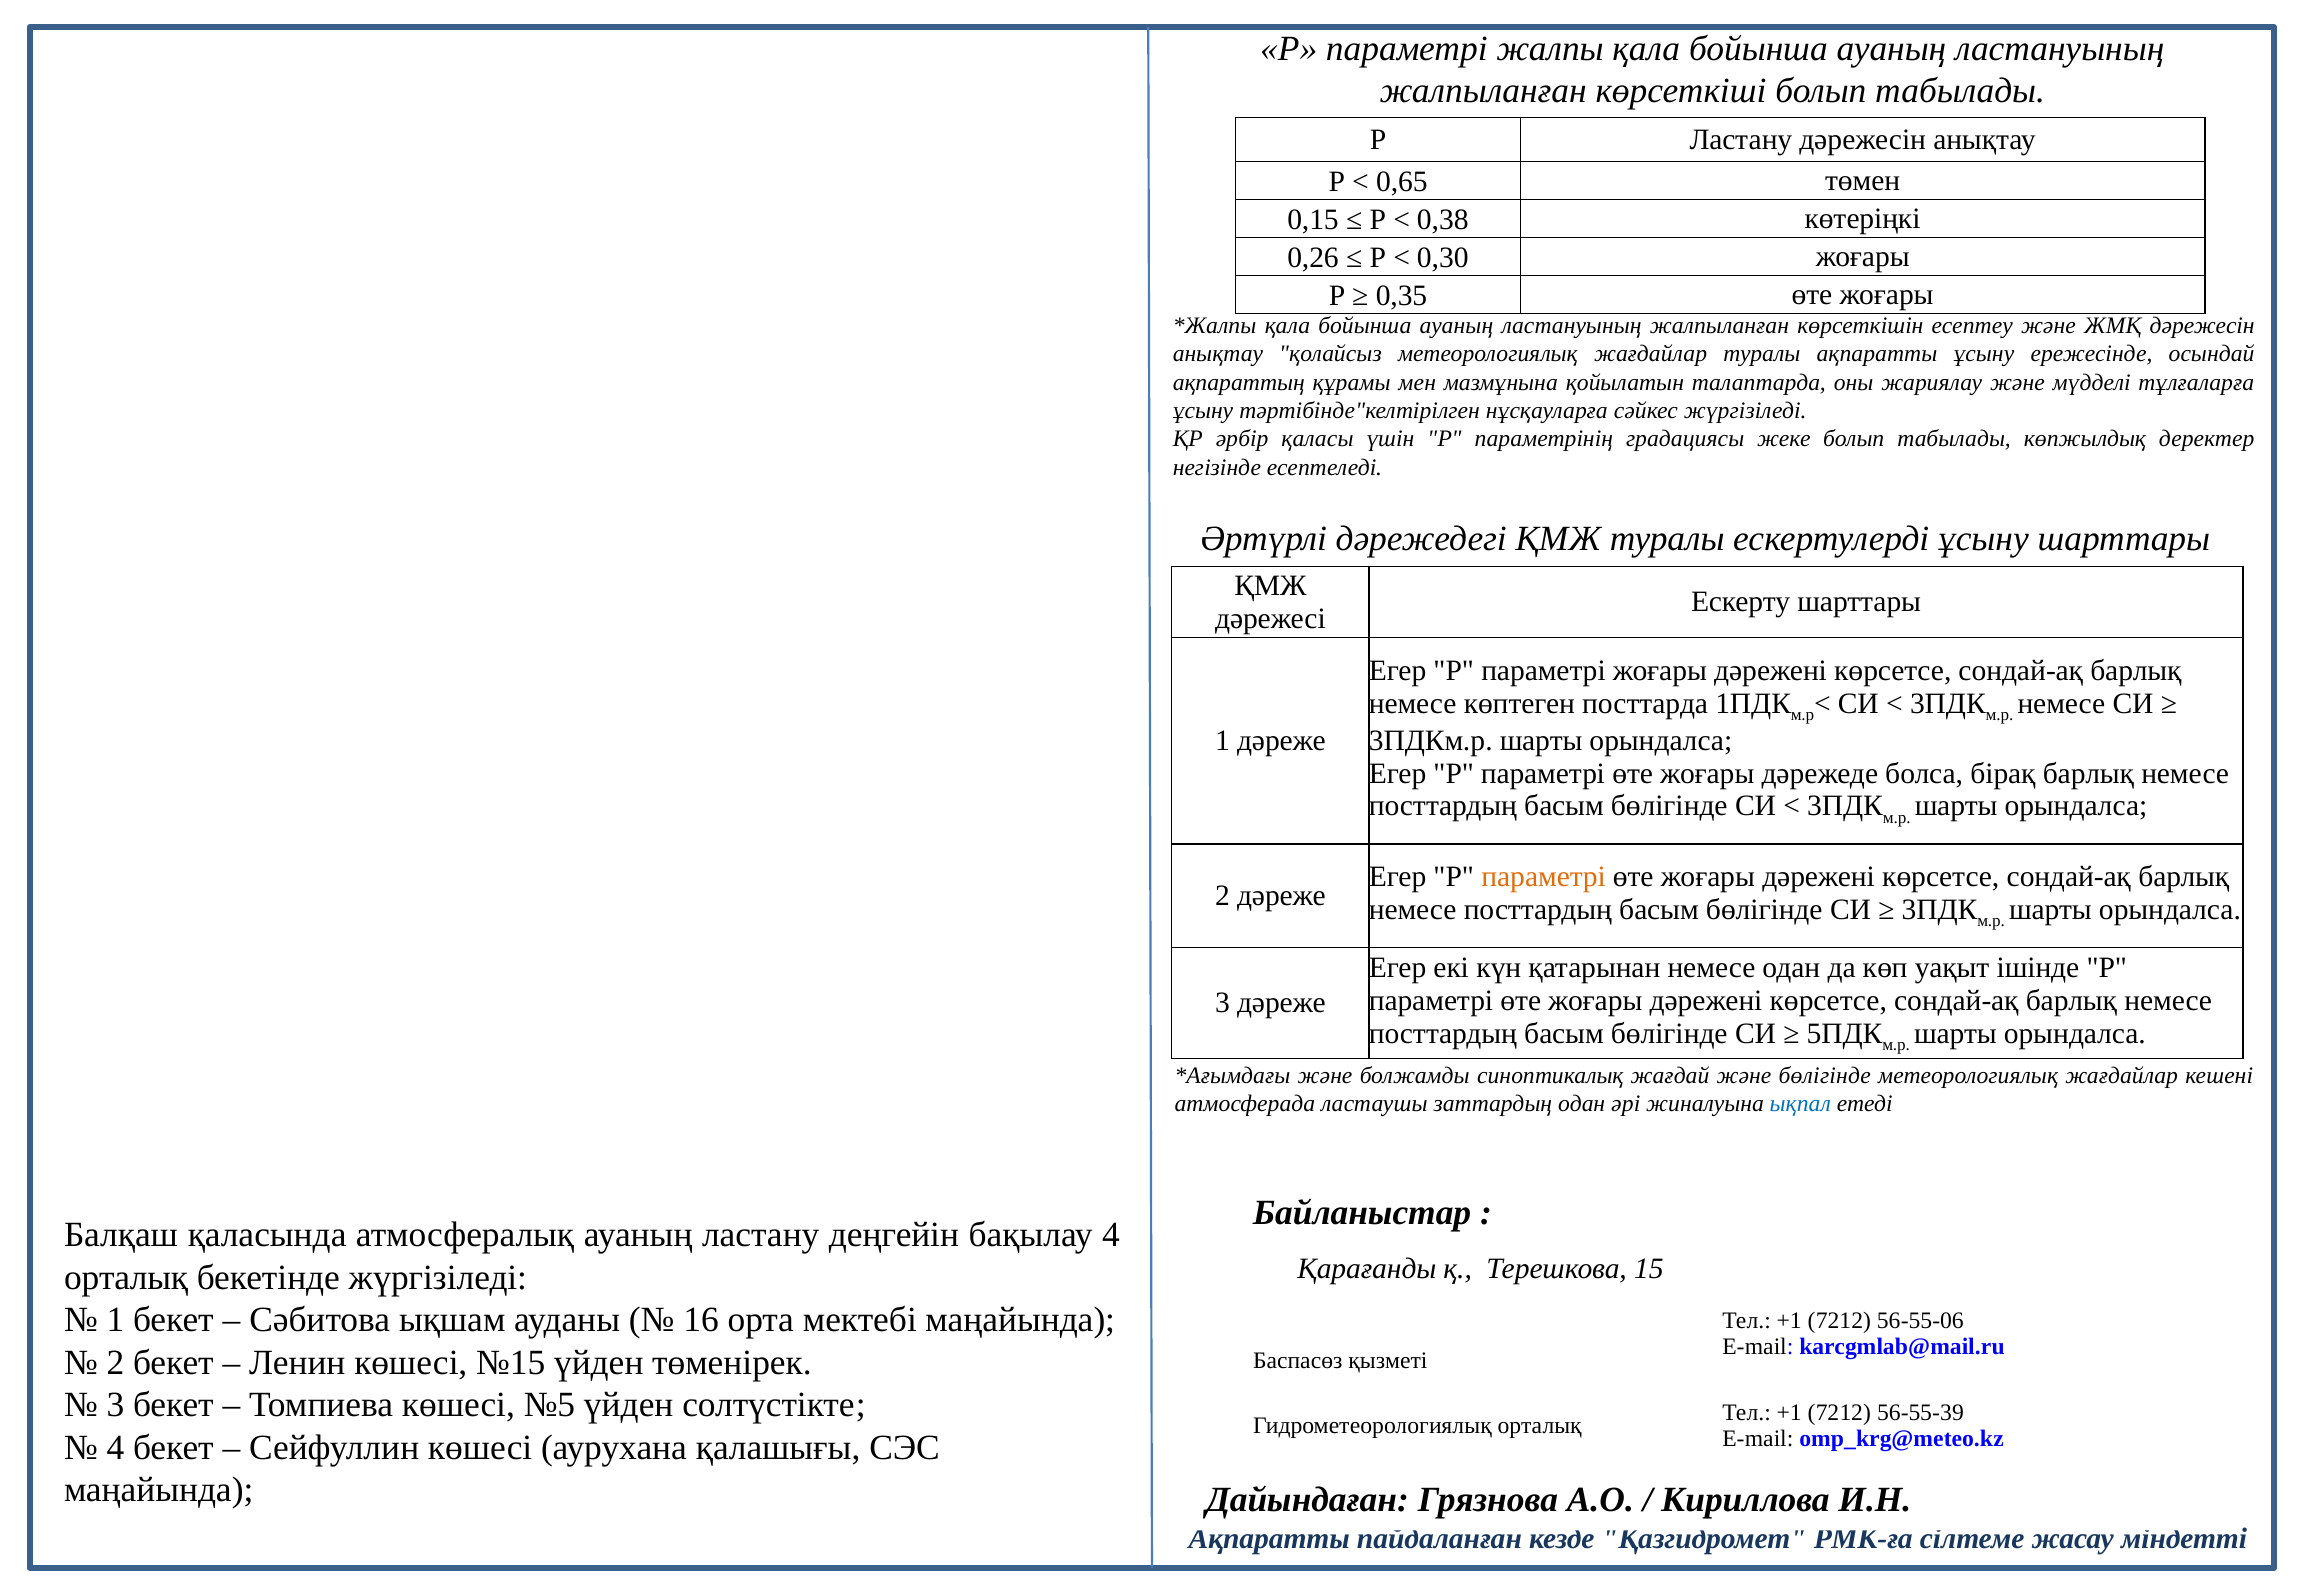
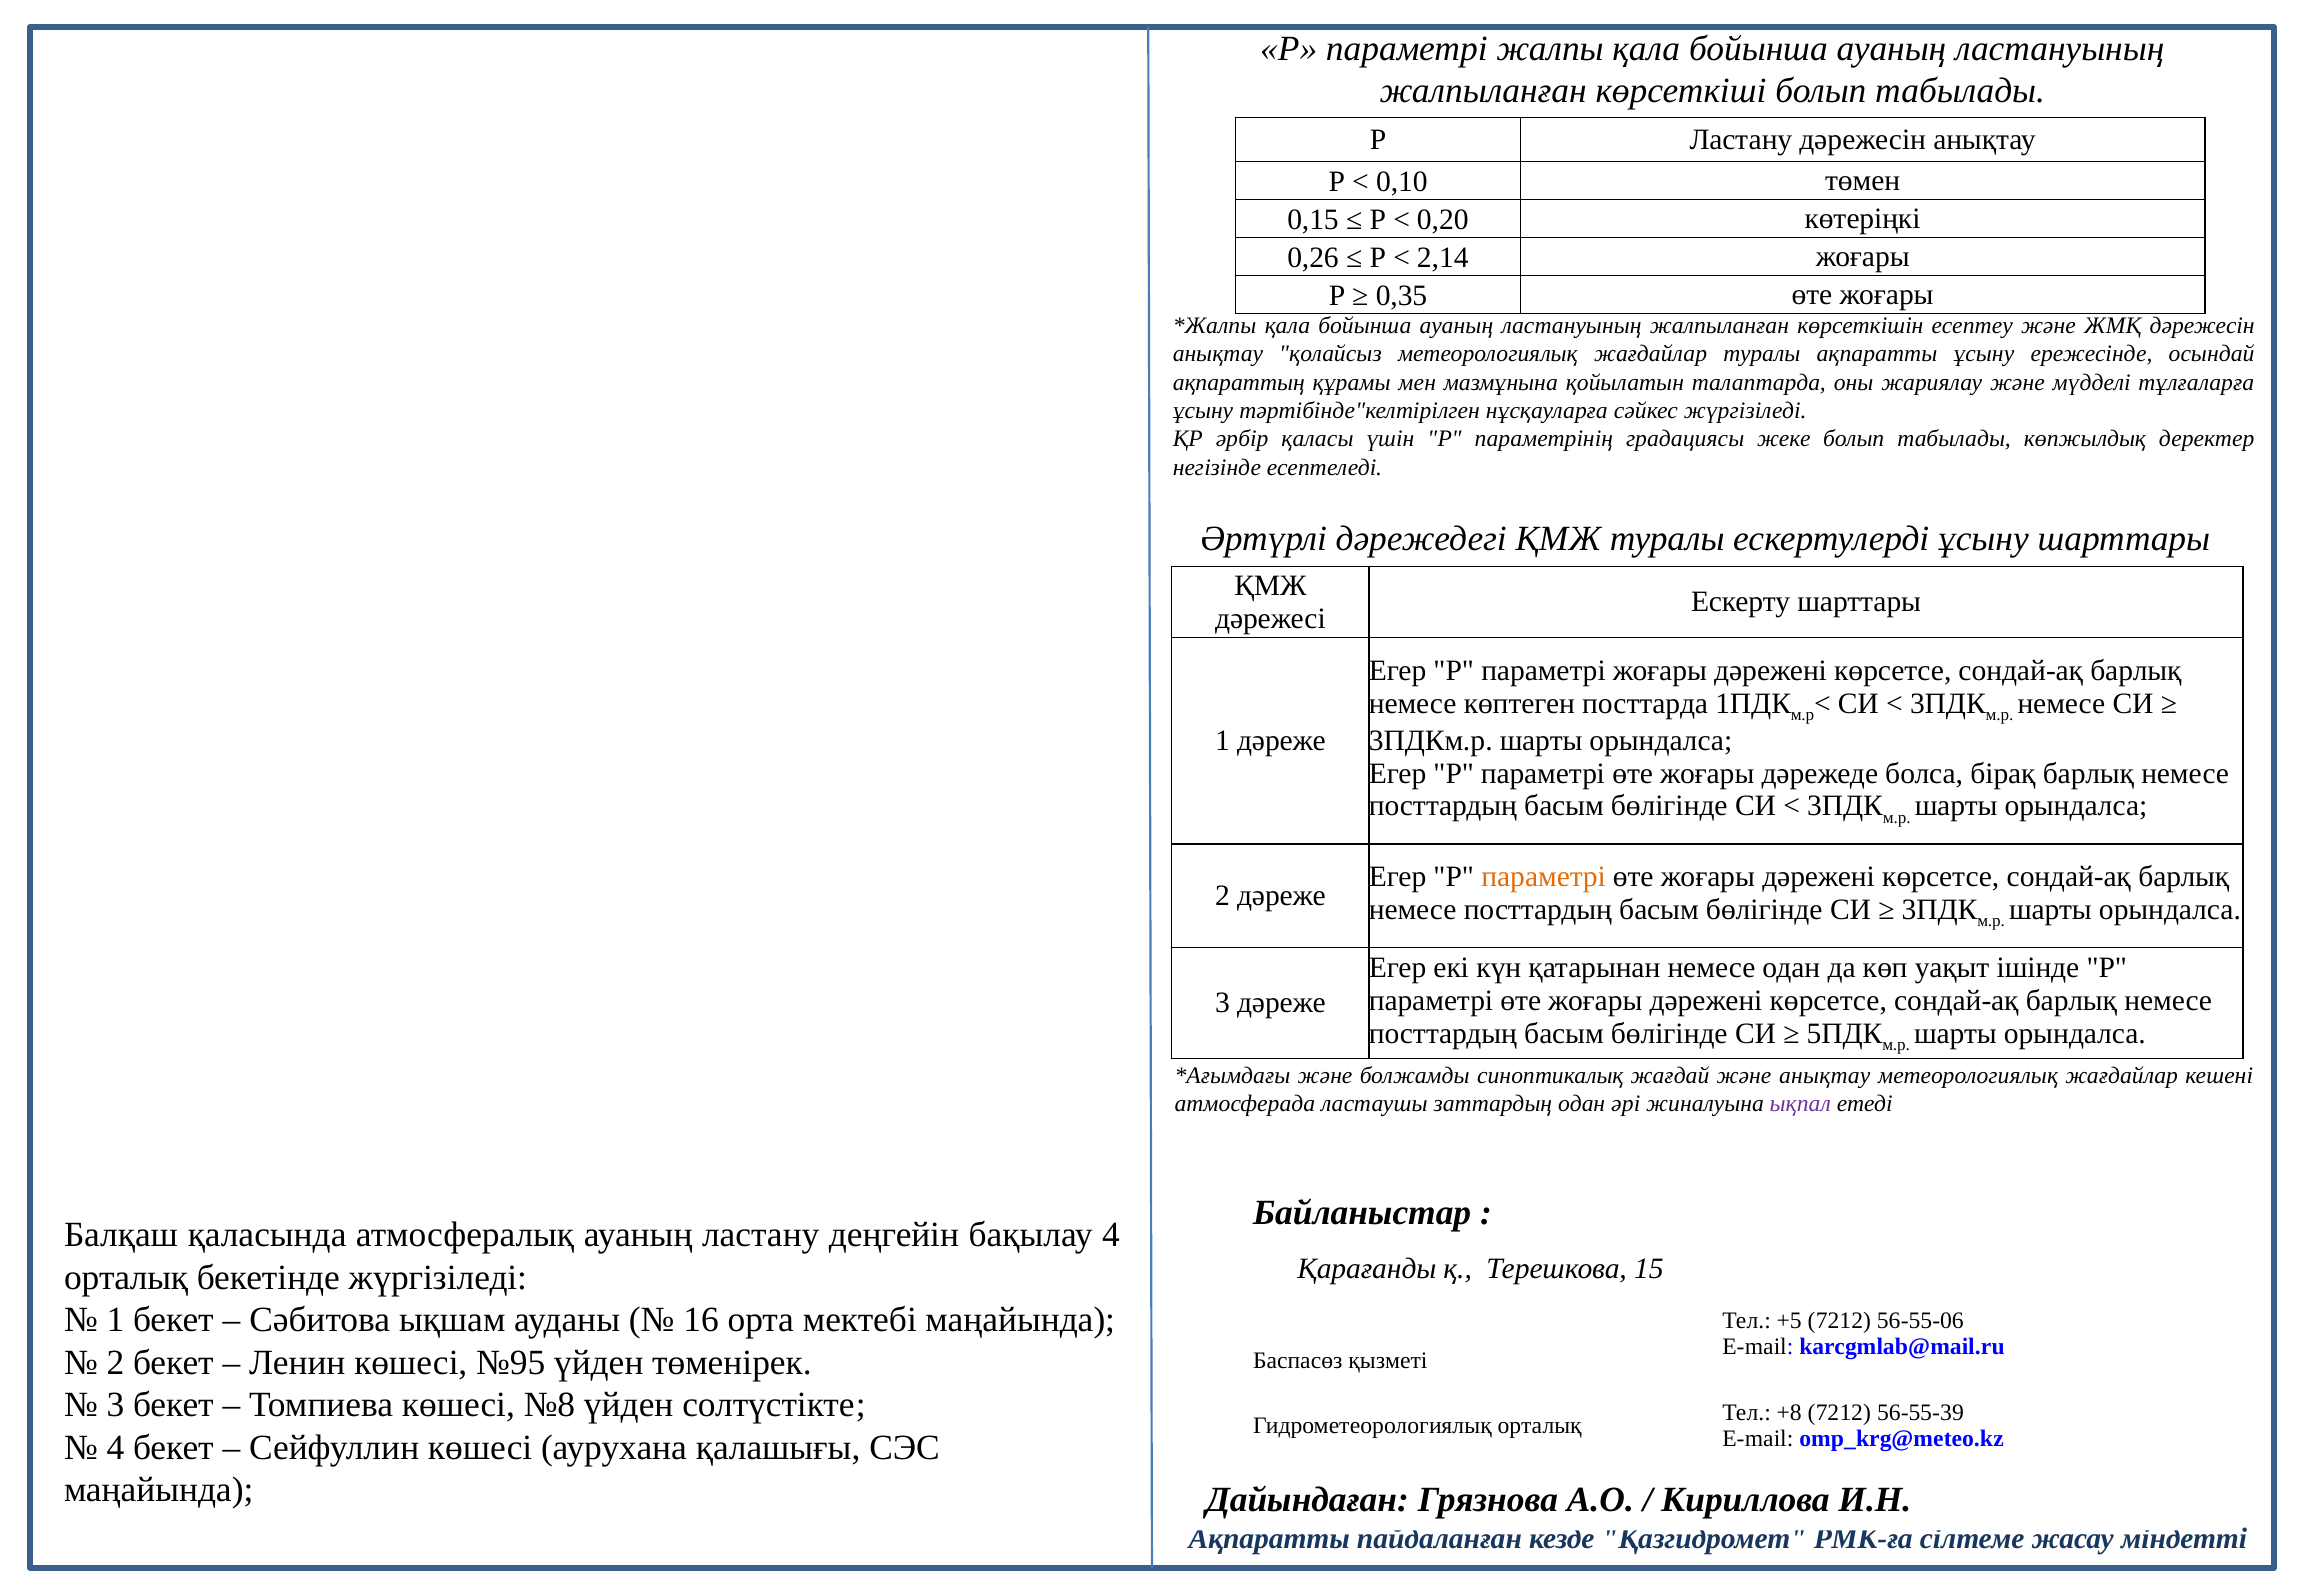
0,65: 0,65 -> 0,10
0,38: 0,38 -> 0,20
0,30: 0,30 -> 2,14
және бөлігінде: бөлігінде -> анықтау
ықпал colour: blue -> purple
+1 at (1789, 1321): +1 -> +5
№15: №15 -> №95
№5: №5 -> №8
+1 at (1789, 1413): +1 -> +8
